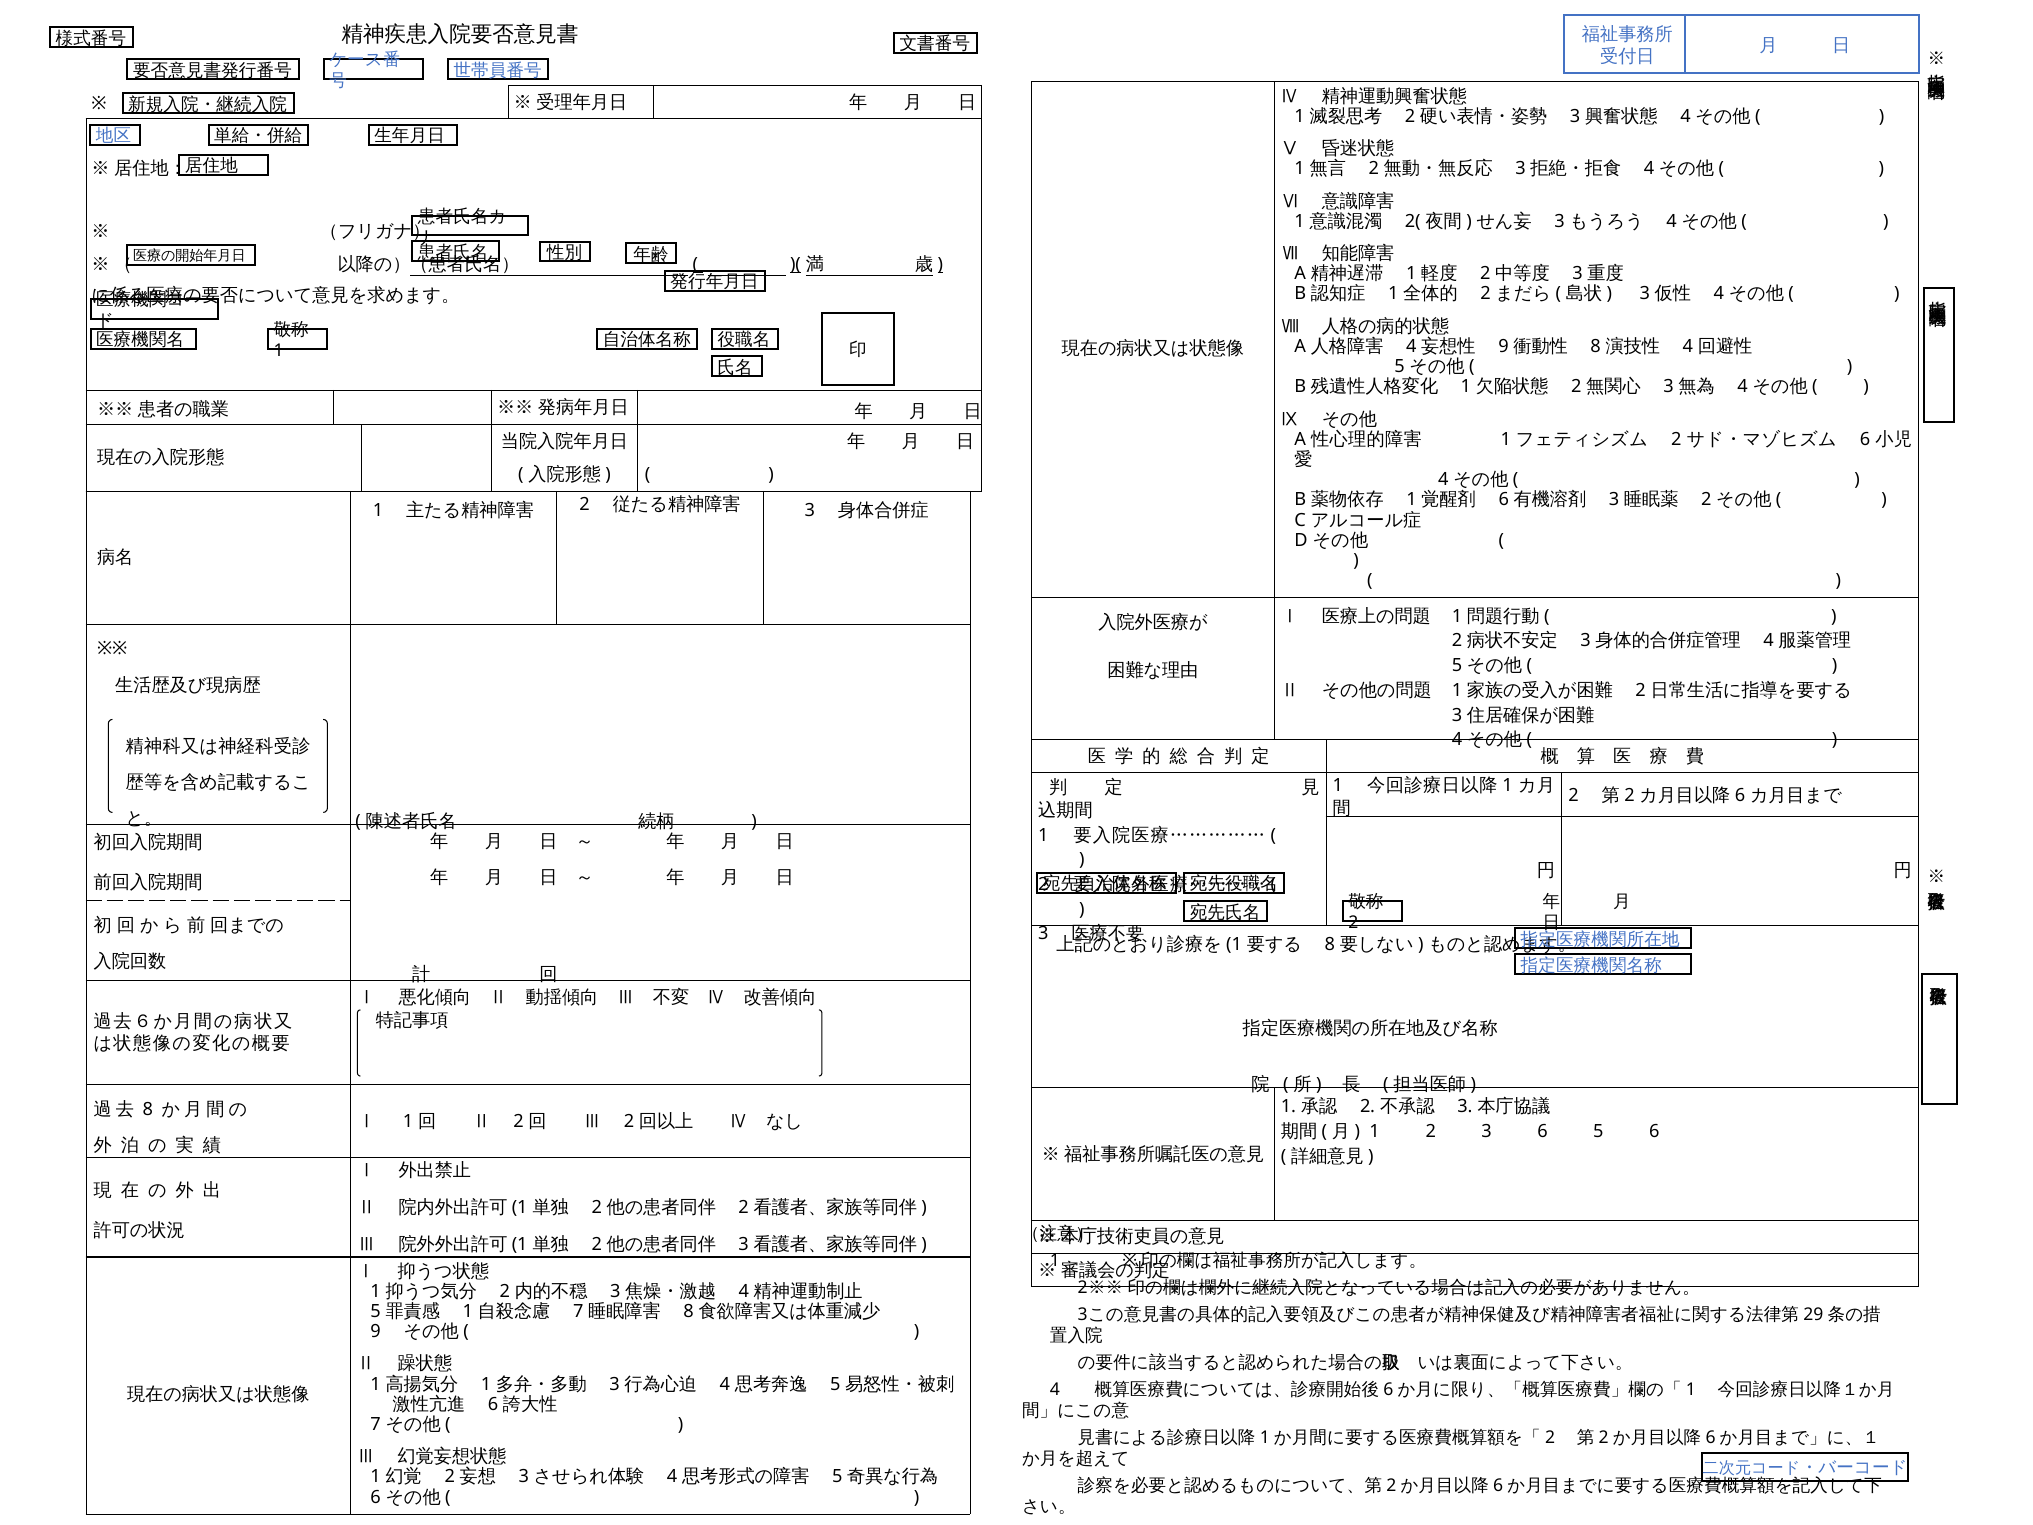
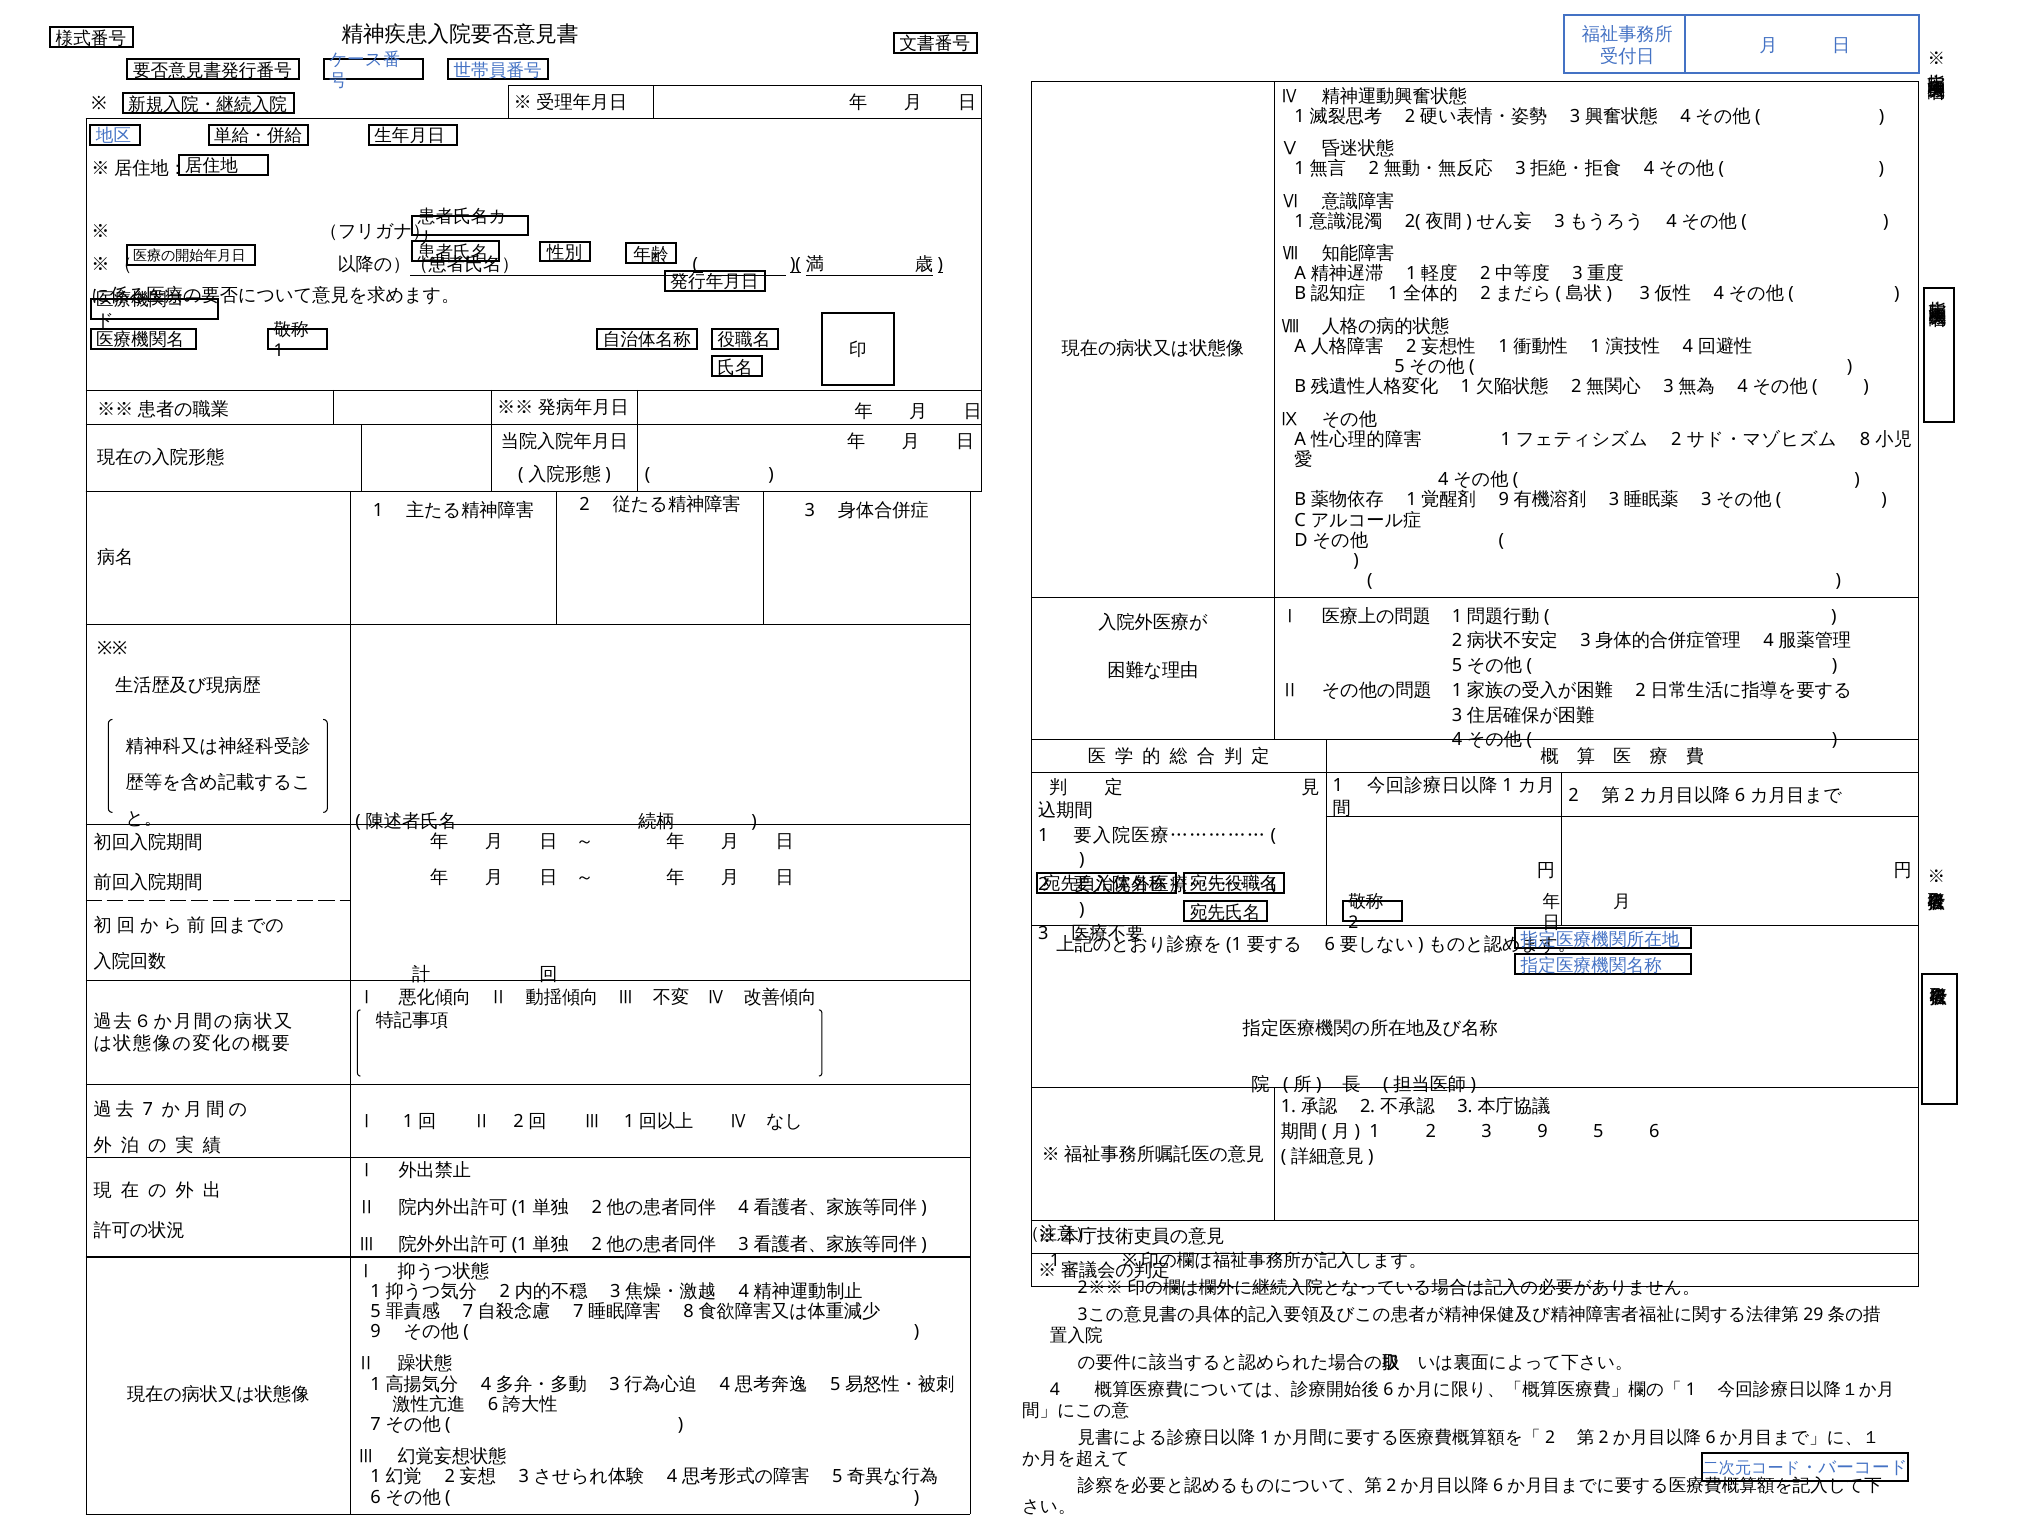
4 at (1411, 346): 4 -> 2
9 at (1503, 346): 9 -> 1
8 at (1596, 346): 8 -> 1
6 at (1865, 439): 6 -> 8
6 at (1504, 500): 6 -> 9
2 at (1706, 500): 2 -> 3
8 at (1330, 944): 8 -> 6
8 at (148, 1109): 8 -> 7
Ⅲ 2: 2 -> 1
3 6: 6 -> 9
2 at (744, 1207): 2 -> 4
1 at (468, 1311): 1 -> 7
1 at (486, 1384): 1 -> 4
